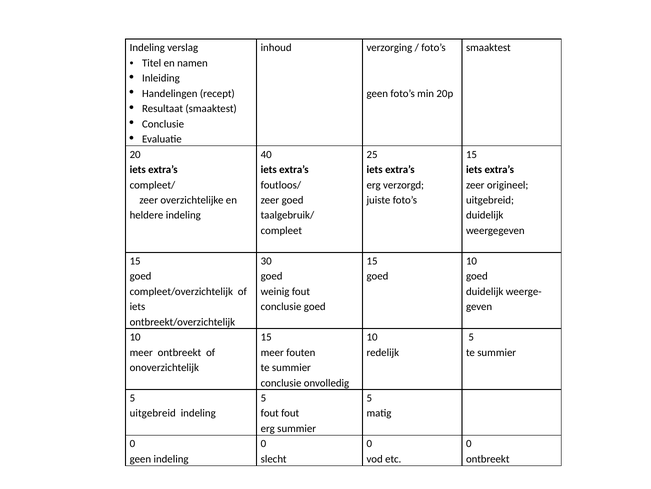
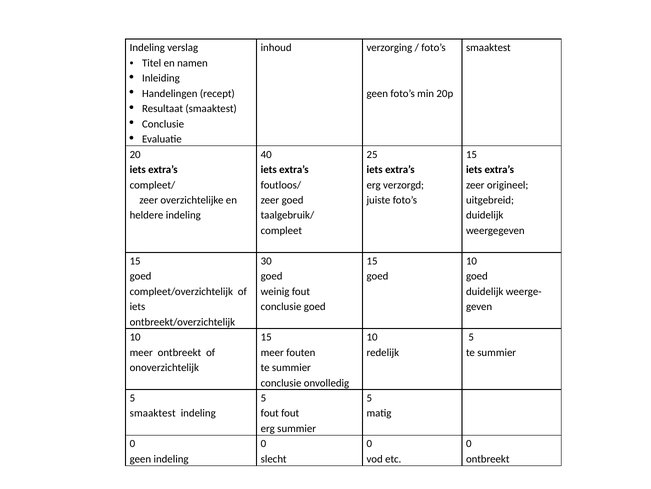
uitgebreid at (153, 413): uitgebreid -> smaaktest
